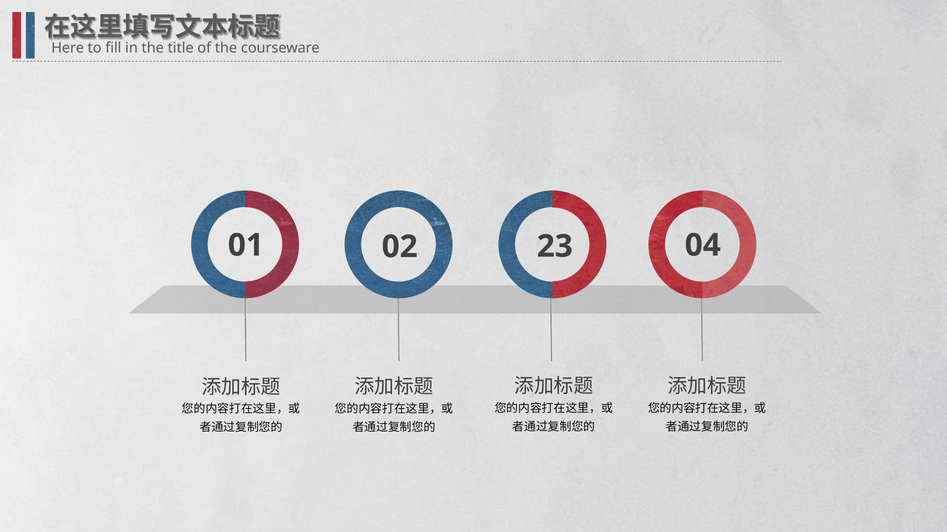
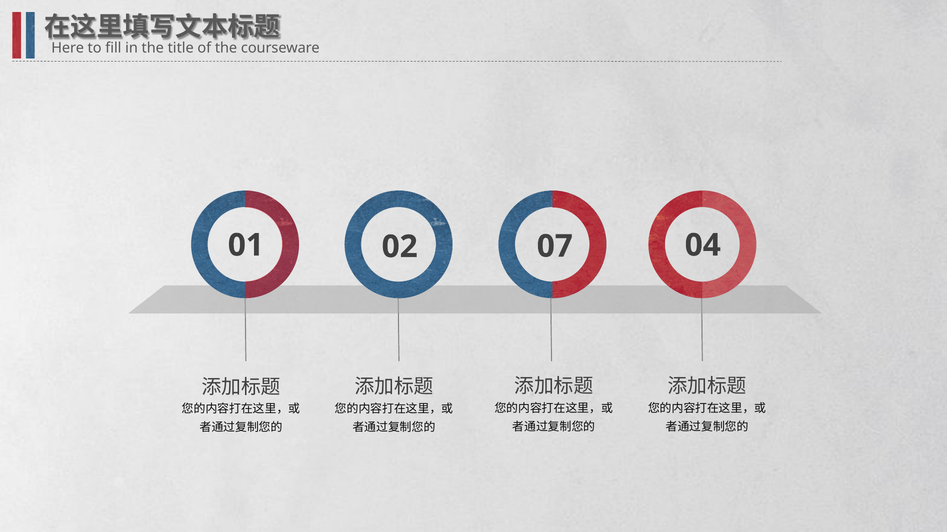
23: 23 -> 07
